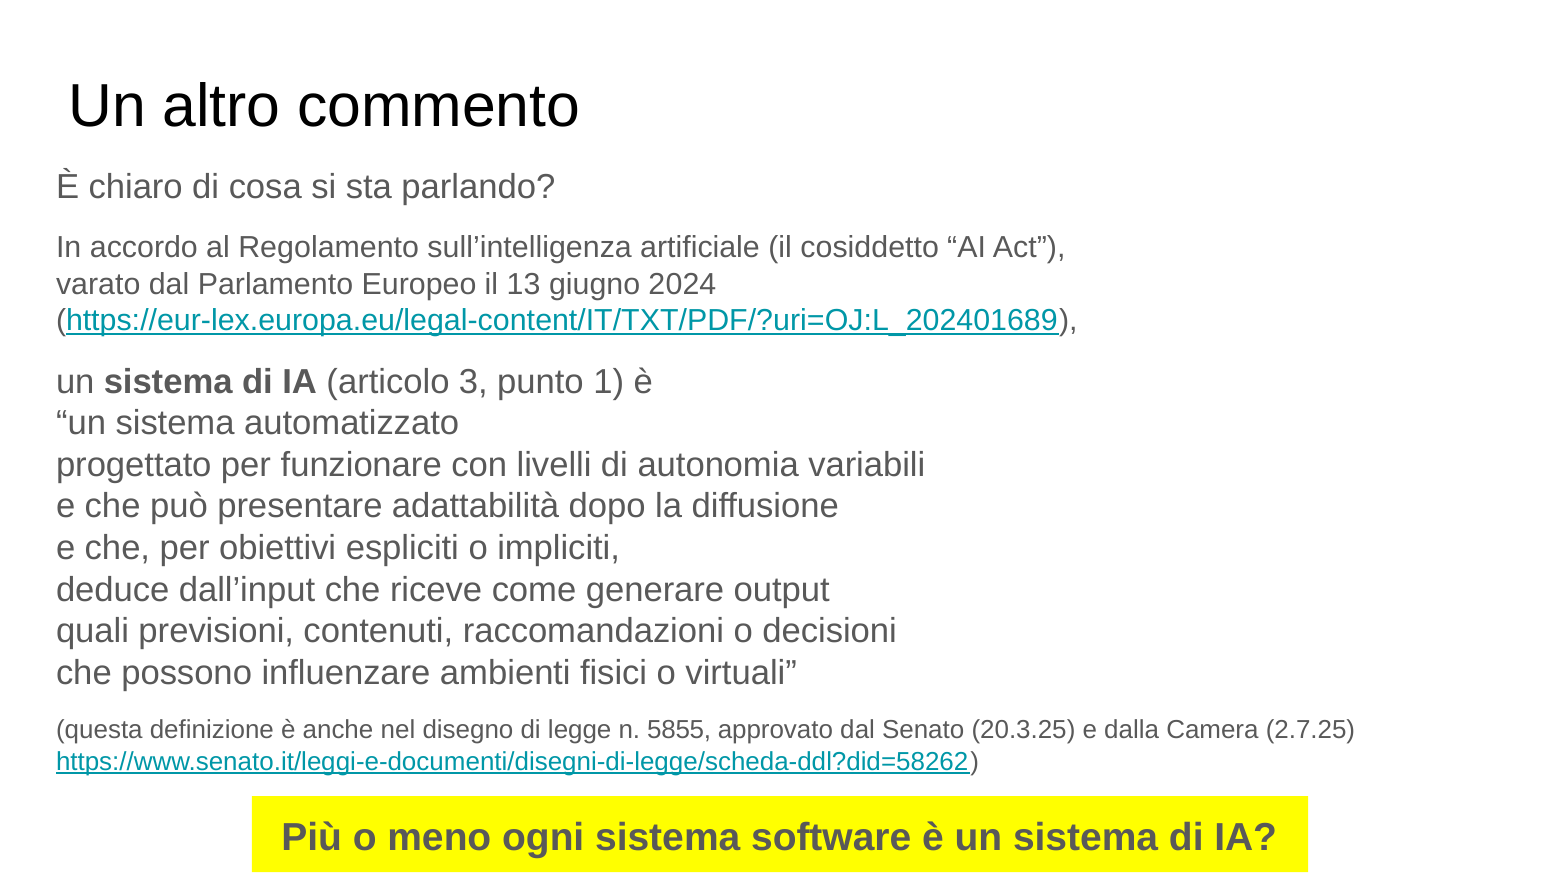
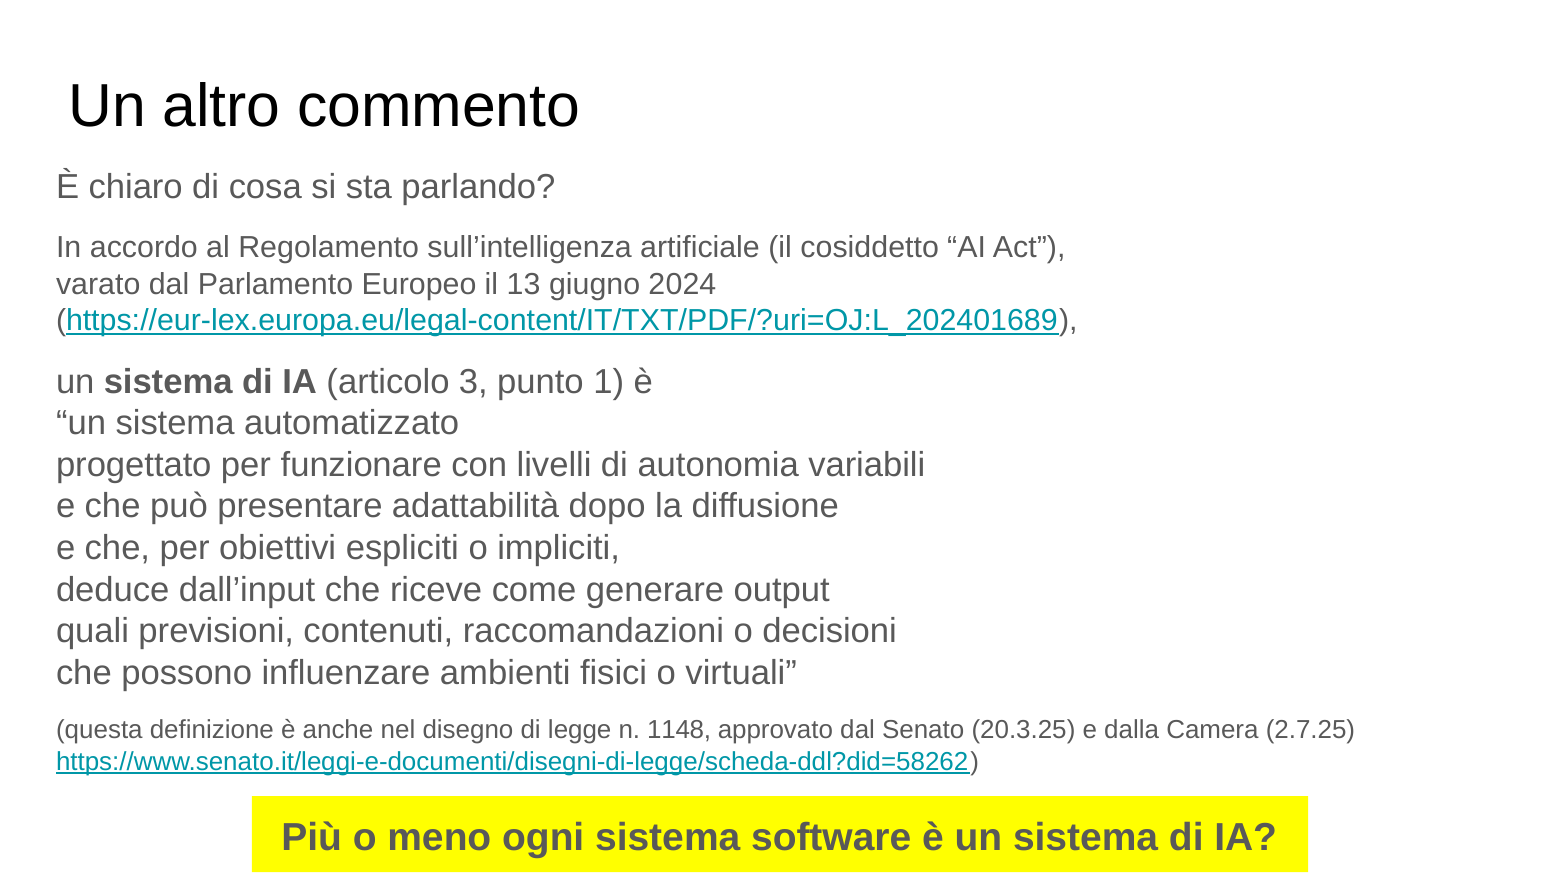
5855: 5855 -> 1148
